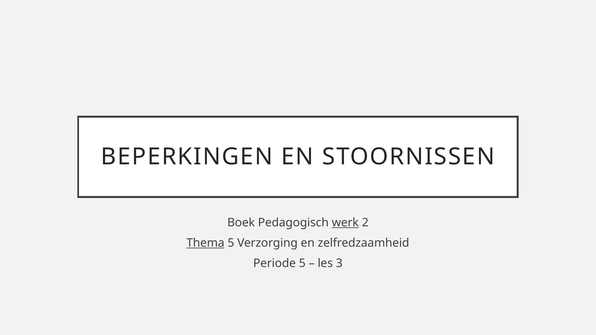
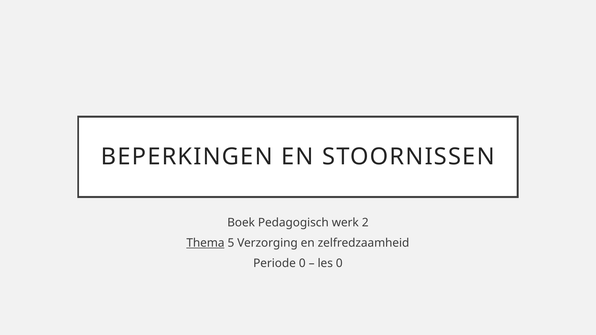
werk underline: present -> none
Periode 5: 5 -> 0
les 3: 3 -> 0
